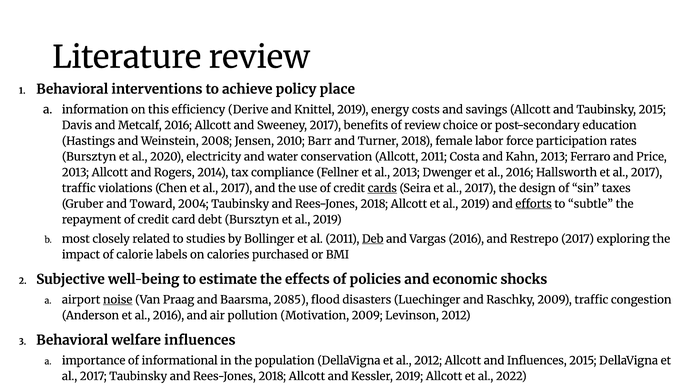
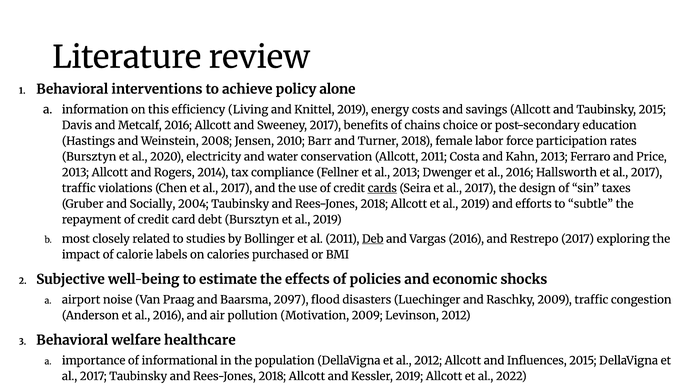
place: place -> alone
Derive: Derive -> Living
of review: review -> chains
Toward: Toward -> Socially
efforts underline: present -> none
noise underline: present -> none
2085: 2085 -> 2097
welfare influences: influences -> healthcare
